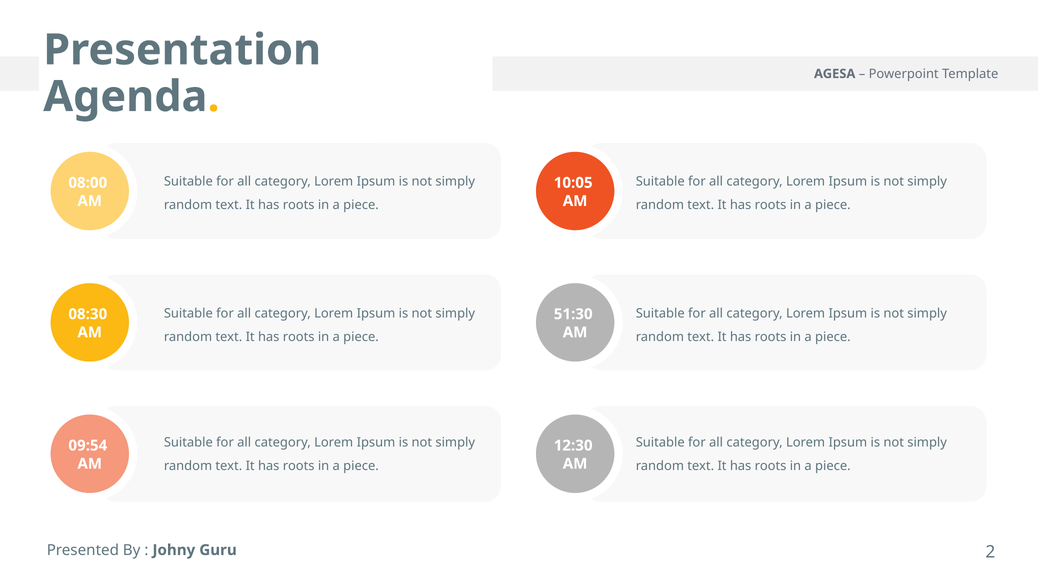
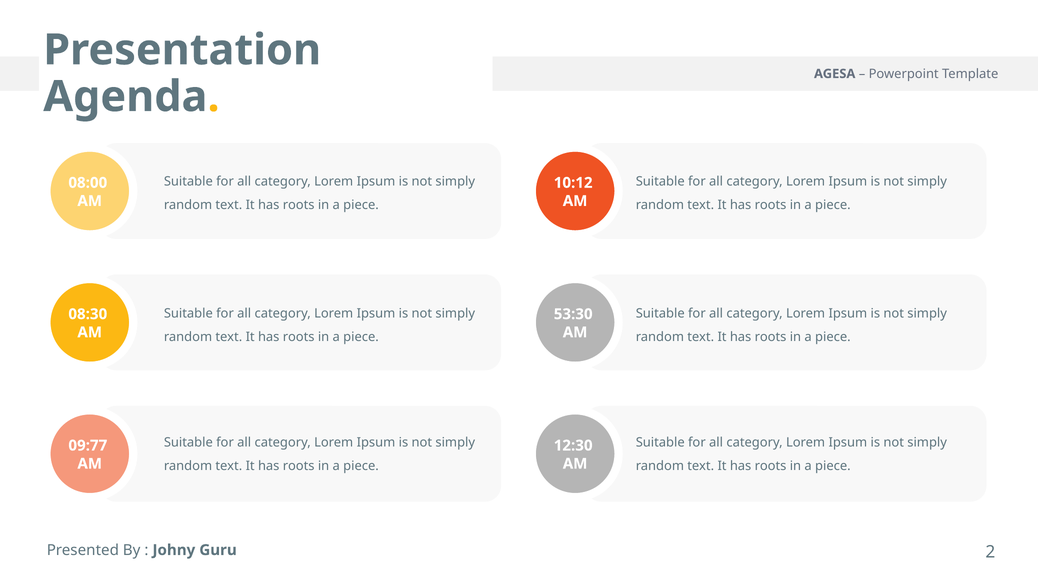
10:05: 10:05 -> 10:12
51:30: 51:30 -> 53:30
09:54: 09:54 -> 09:77
